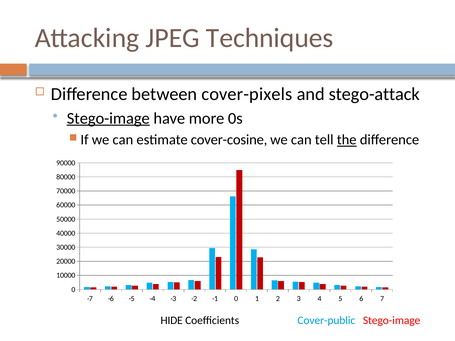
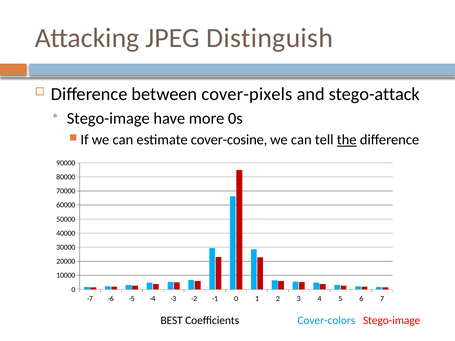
Techniques: Techniques -> Distinguish
Stego-image at (108, 118) underline: present -> none
HIDE: HIDE -> BEST
Cover-public: Cover-public -> Cover-colors
